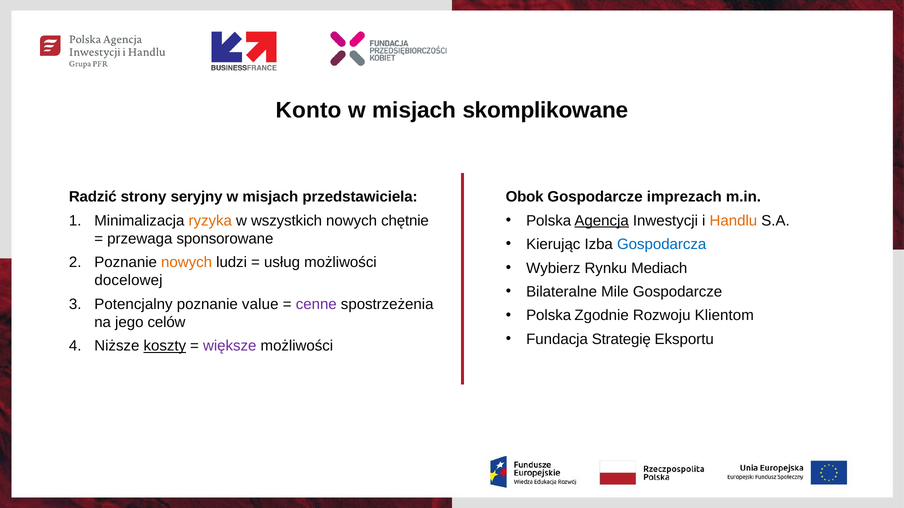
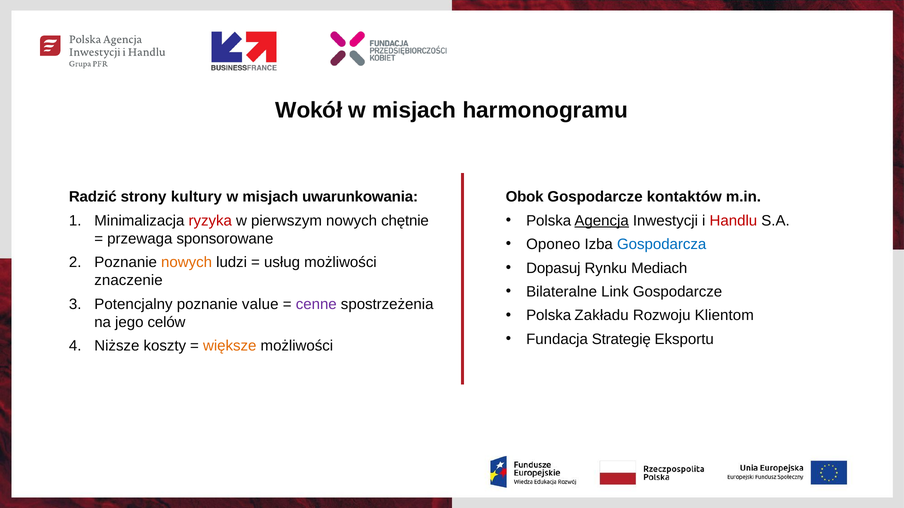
Konto: Konto -> Wokół
skomplikowane: skomplikowane -> harmonogramu
seryjny: seryjny -> kultury
przedstawiciela: przedstawiciela -> uwarunkowania
imprezach: imprezach -> kontaktów
Handlu colour: orange -> red
ryzyka colour: orange -> red
wszystkich: wszystkich -> pierwszym
Kierując: Kierując -> Oponeo
Wybierz: Wybierz -> Dopasuj
docelowej: docelowej -> znaczenie
Mile: Mile -> Link
Zgodnie: Zgodnie -> Zakładu
koszty underline: present -> none
większe colour: purple -> orange
